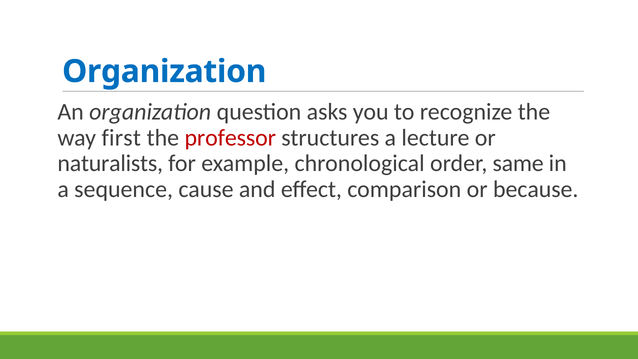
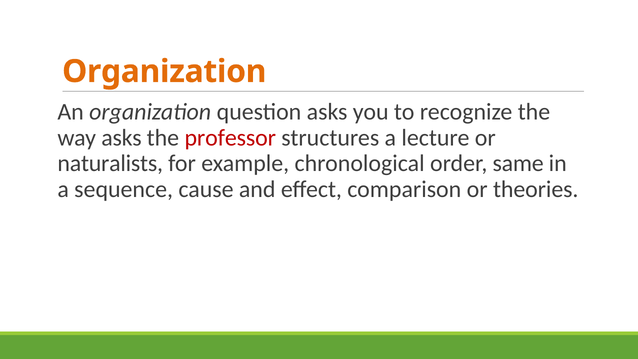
Organization at (164, 71) colour: blue -> orange
way first: first -> asks
because: because -> theories
